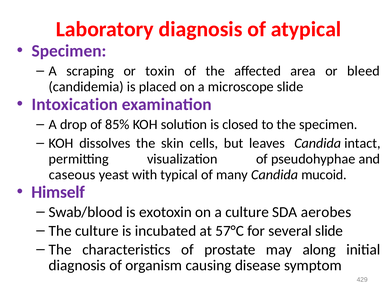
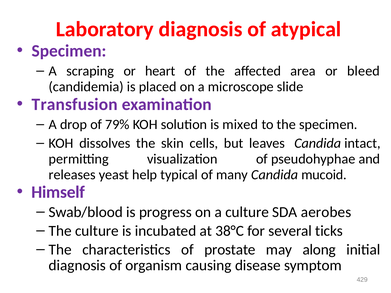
toxin: toxin -> heart
Intoxication: Intoxication -> Transfusion
85%: 85% -> 79%
closed: closed -> mixed
caseous: caseous -> releases
with: with -> help
exotoxin: exotoxin -> progress
57°C: 57°C -> 38°C
several slide: slide -> ticks
